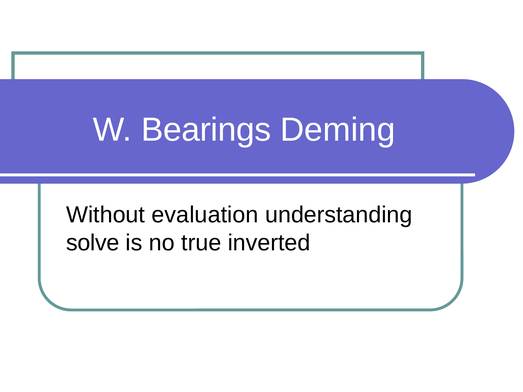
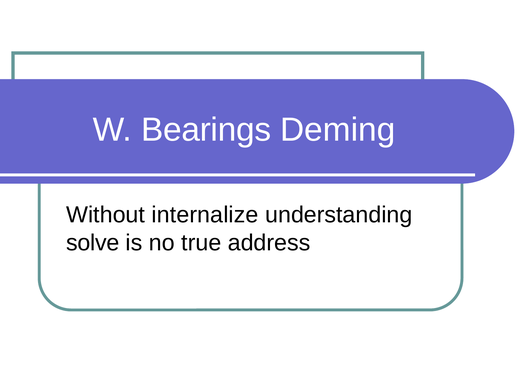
evaluation: evaluation -> internalize
inverted: inverted -> address
